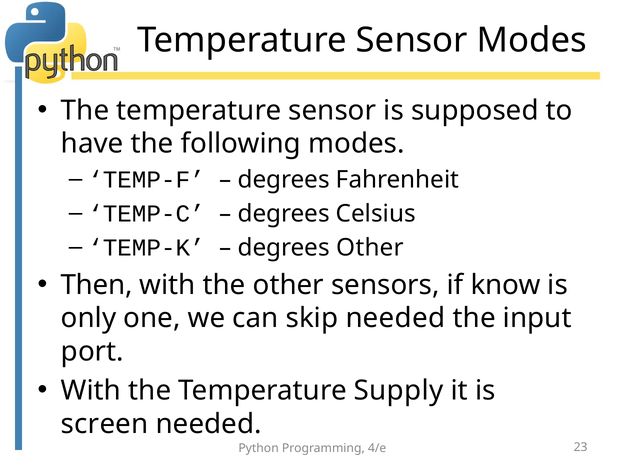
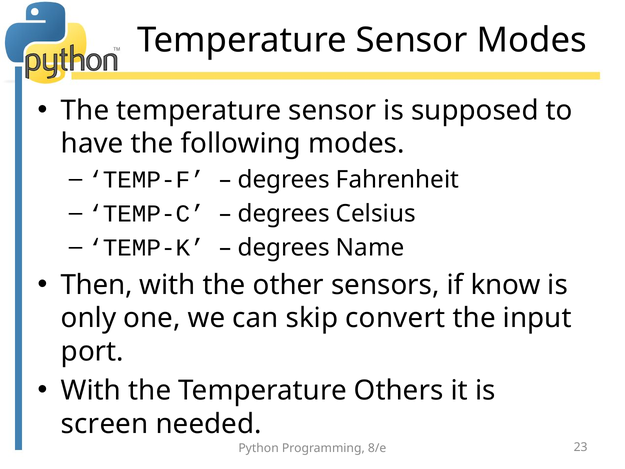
degrees Other: Other -> Name
skip needed: needed -> convert
Supply: Supply -> Others
4/e: 4/e -> 8/e
